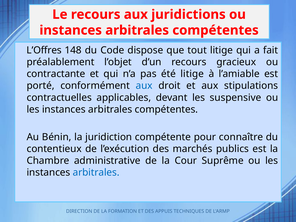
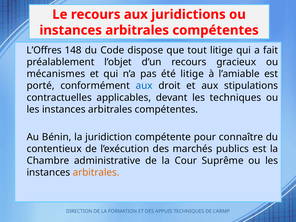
contractante: contractante -> mécanismes
les suspensive: suspensive -> techniques
arbitrales at (96, 173) colour: blue -> orange
